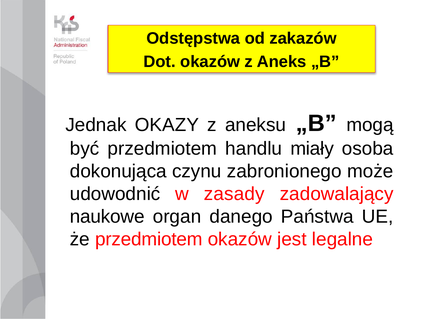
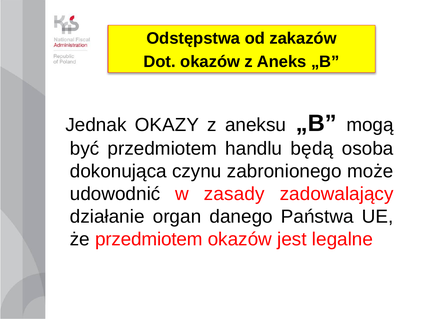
miały: miały -> będą
naukowe: naukowe -> działanie
